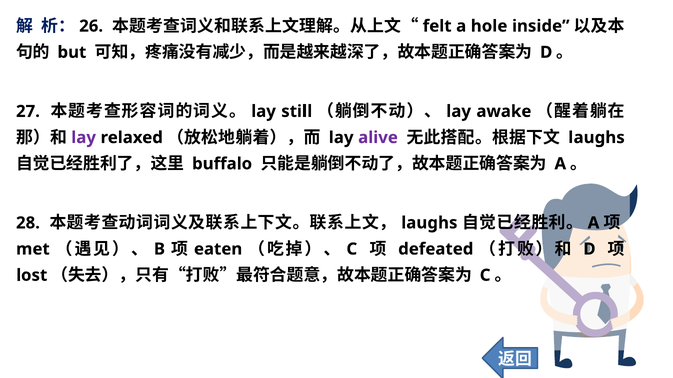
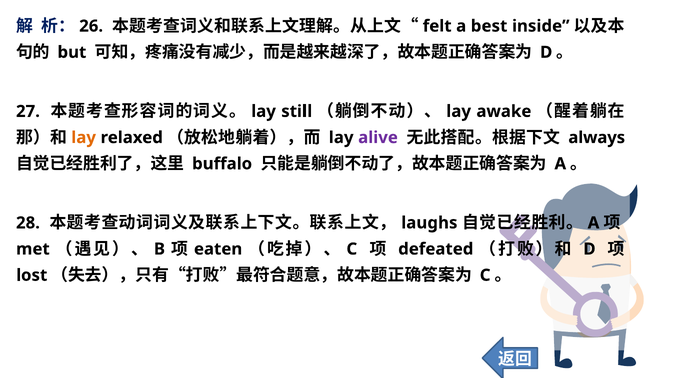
hole: hole -> best
lay at (84, 138) colour: purple -> orange
laughs at (597, 138): laughs -> always
